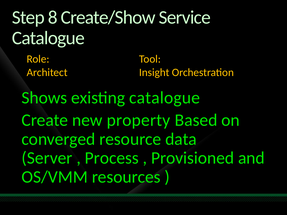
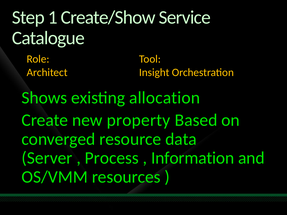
8: 8 -> 1
existing catalogue: catalogue -> allocation
Provisioned: Provisioned -> Information
